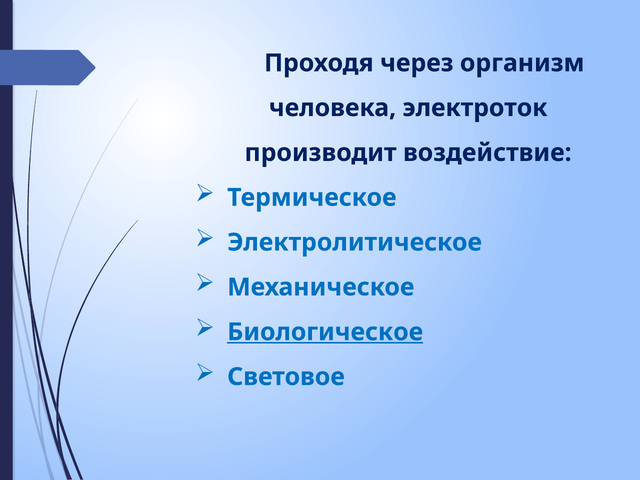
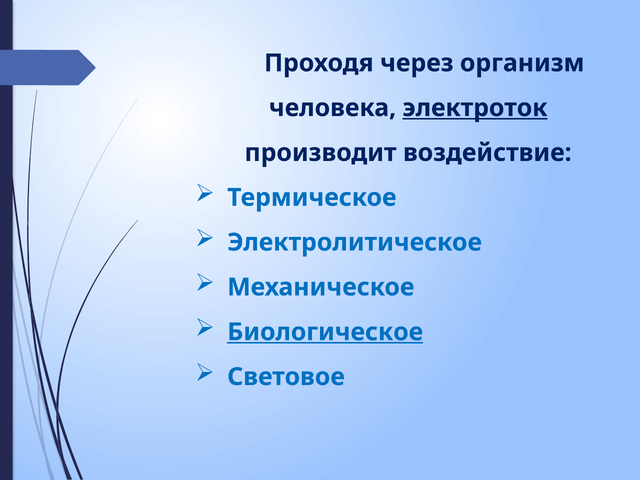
электроток underline: none -> present
